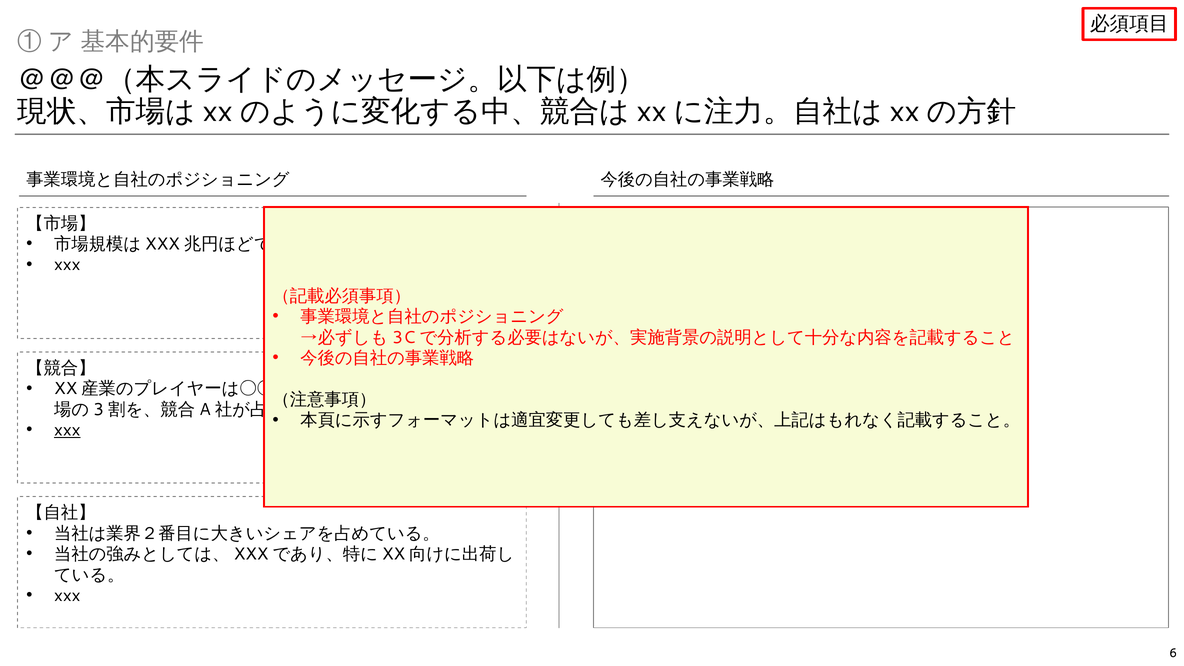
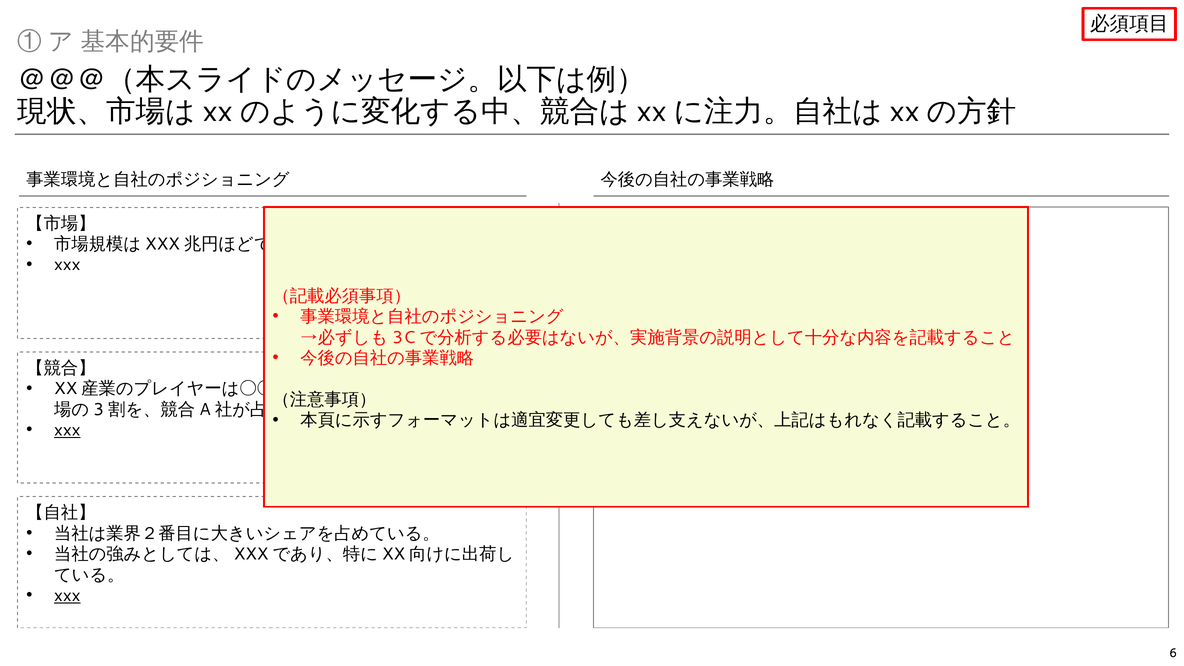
xxx at (67, 596) underline: none -> present
